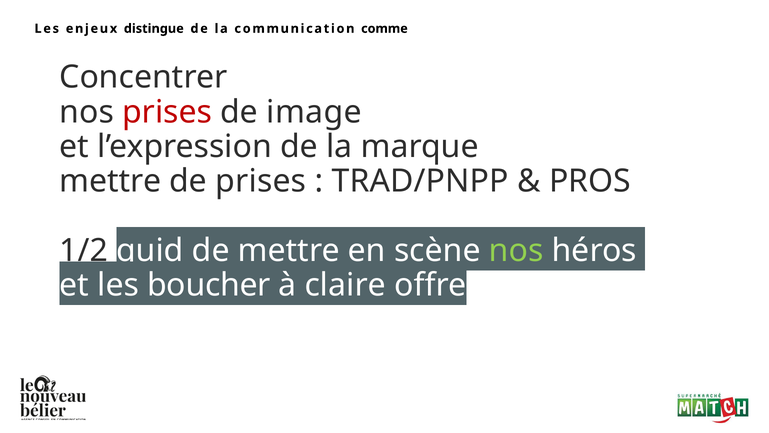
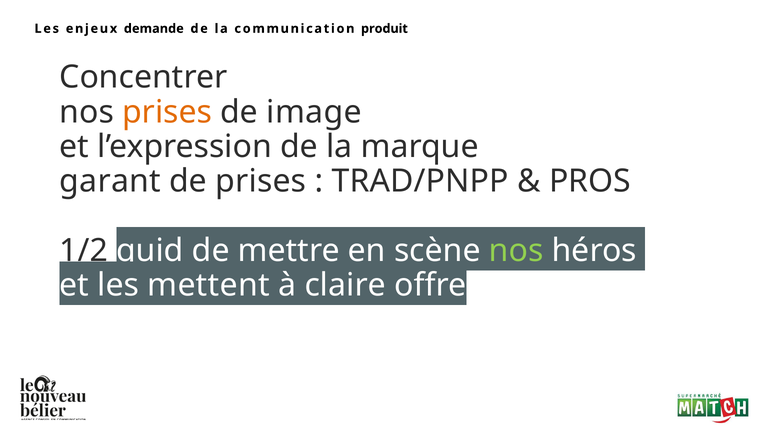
distingue: distingue -> demande
comme: comme -> produit
prises at (167, 112) colour: red -> orange
mettre at (110, 181): mettre -> garant
boucher: boucher -> mettent
